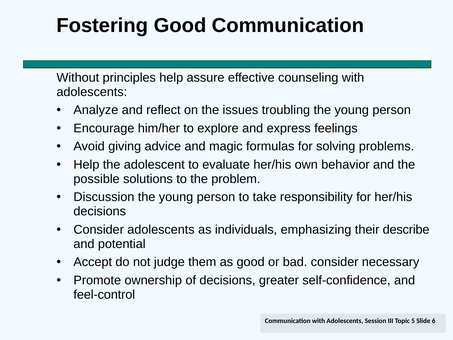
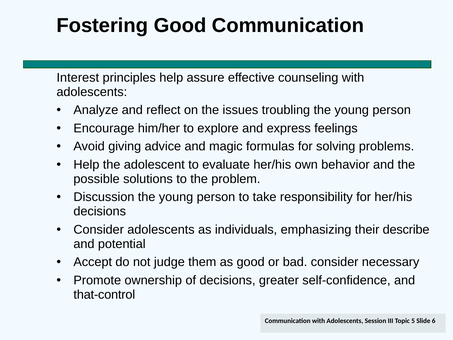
Without: Without -> Interest
feel-control: feel-control -> that-control
